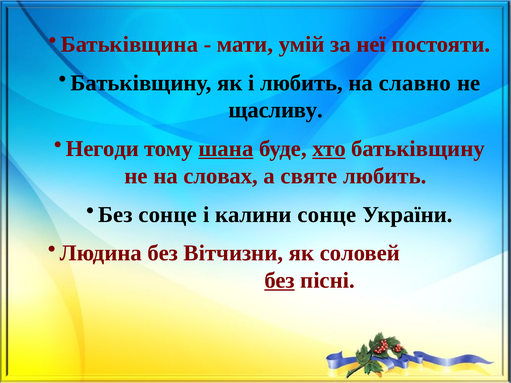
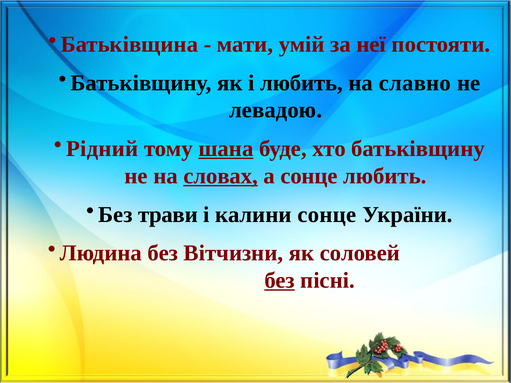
щасливу: щасливу -> левадою
Негоди: Негоди -> Рідний
хто underline: present -> none
словах underline: none -> present
а святе: святе -> сонце
Без сонце: сонце -> трави
